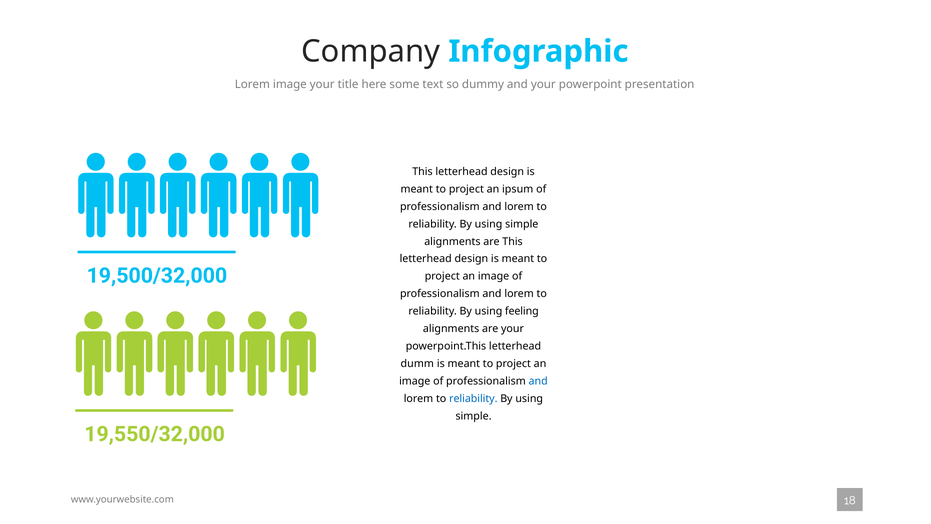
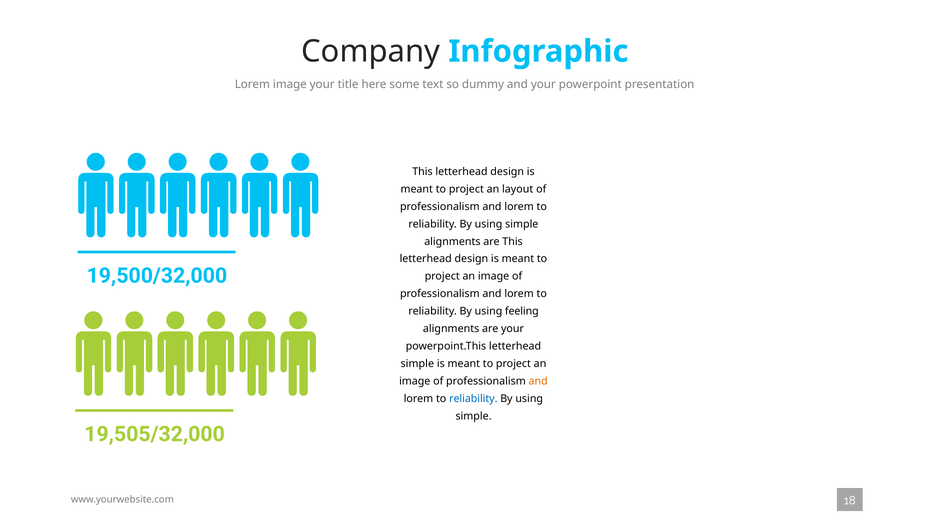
ipsum: ipsum -> layout
dumm at (417, 364): dumm -> simple
and at (538, 381) colour: blue -> orange
19,550/32,000: 19,550/32,000 -> 19,505/32,000
